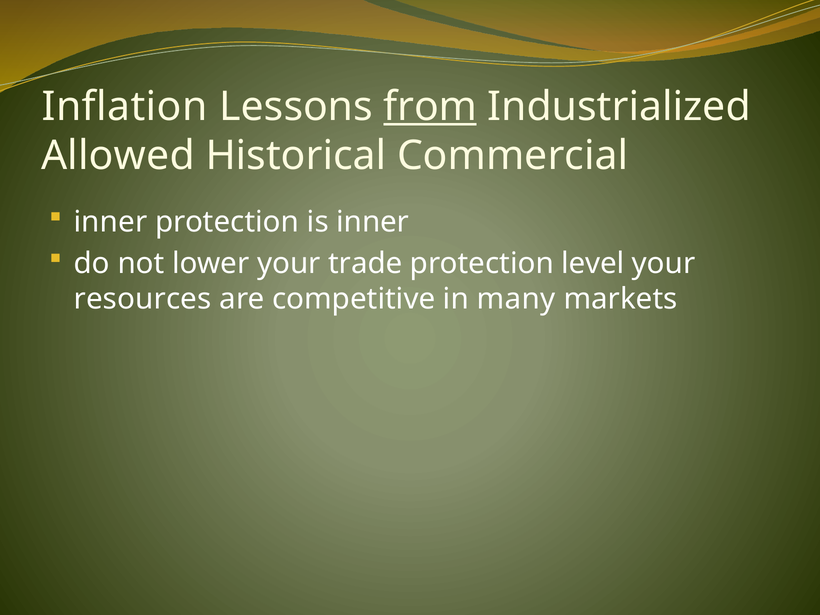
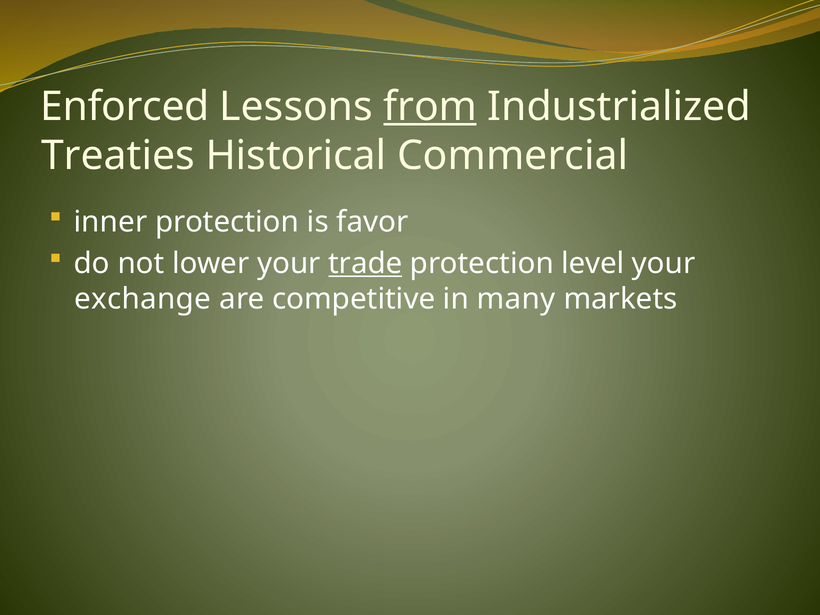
Inflation: Inflation -> Enforced
Allowed: Allowed -> Treaties
is inner: inner -> favor
trade underline: none -> present
resources: resources -> exchange
